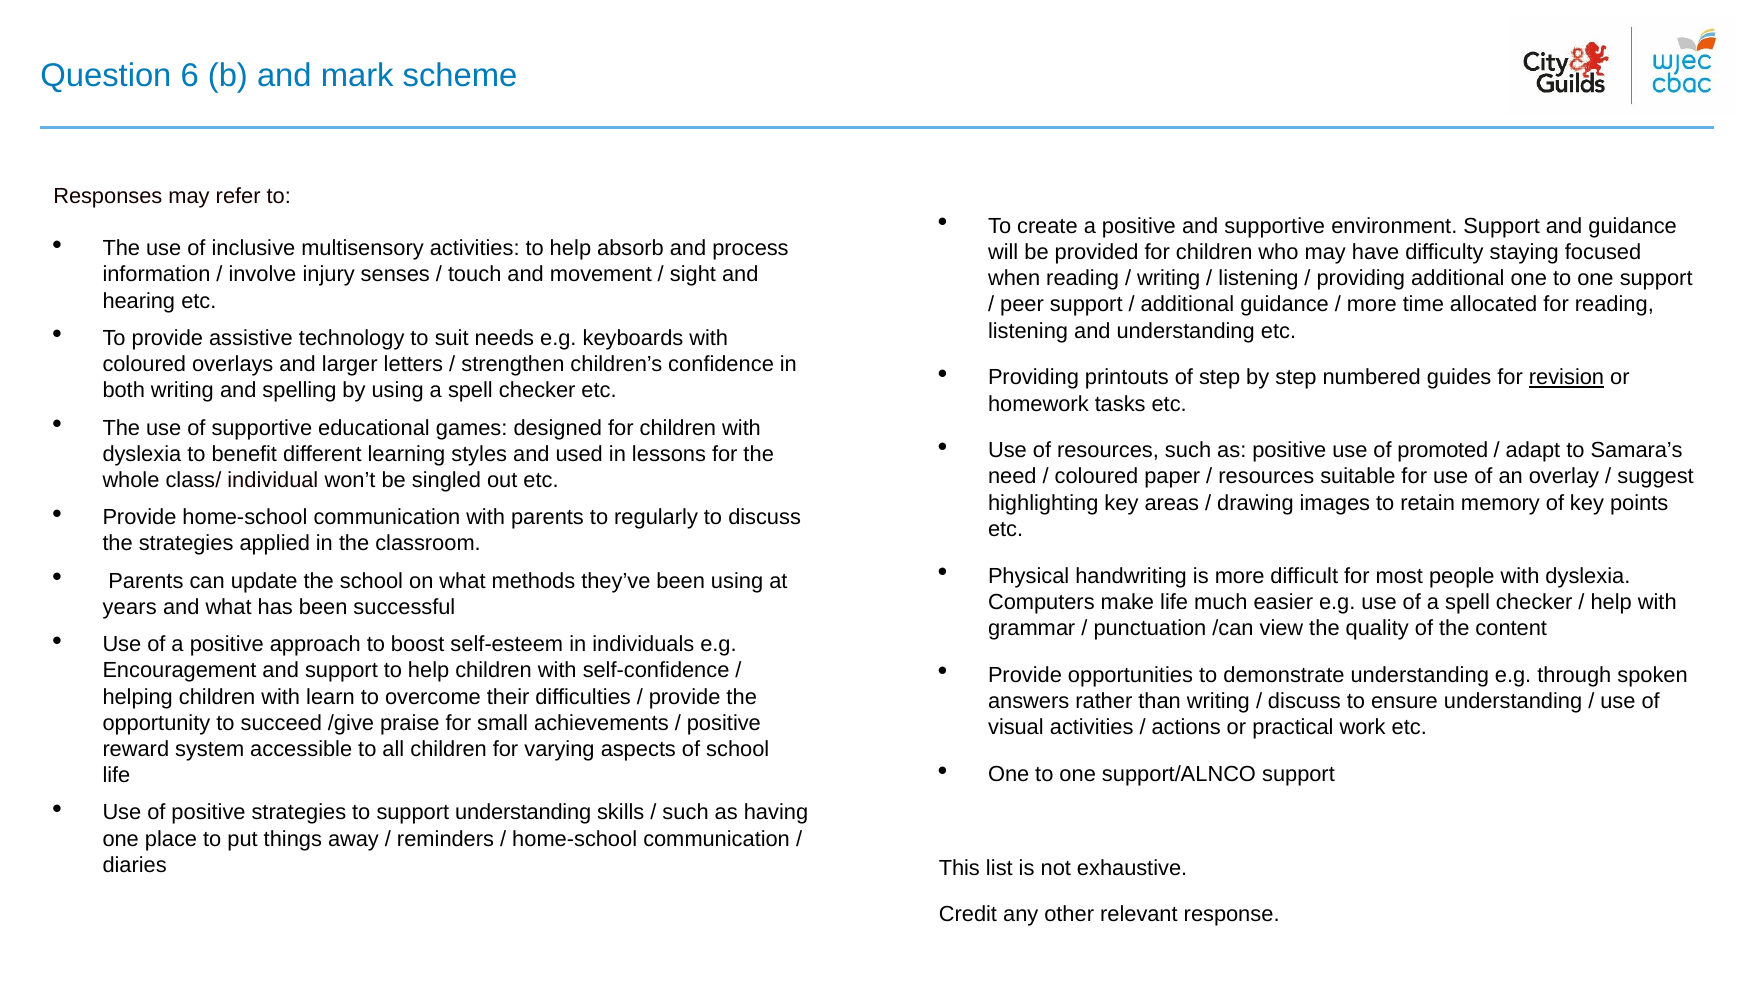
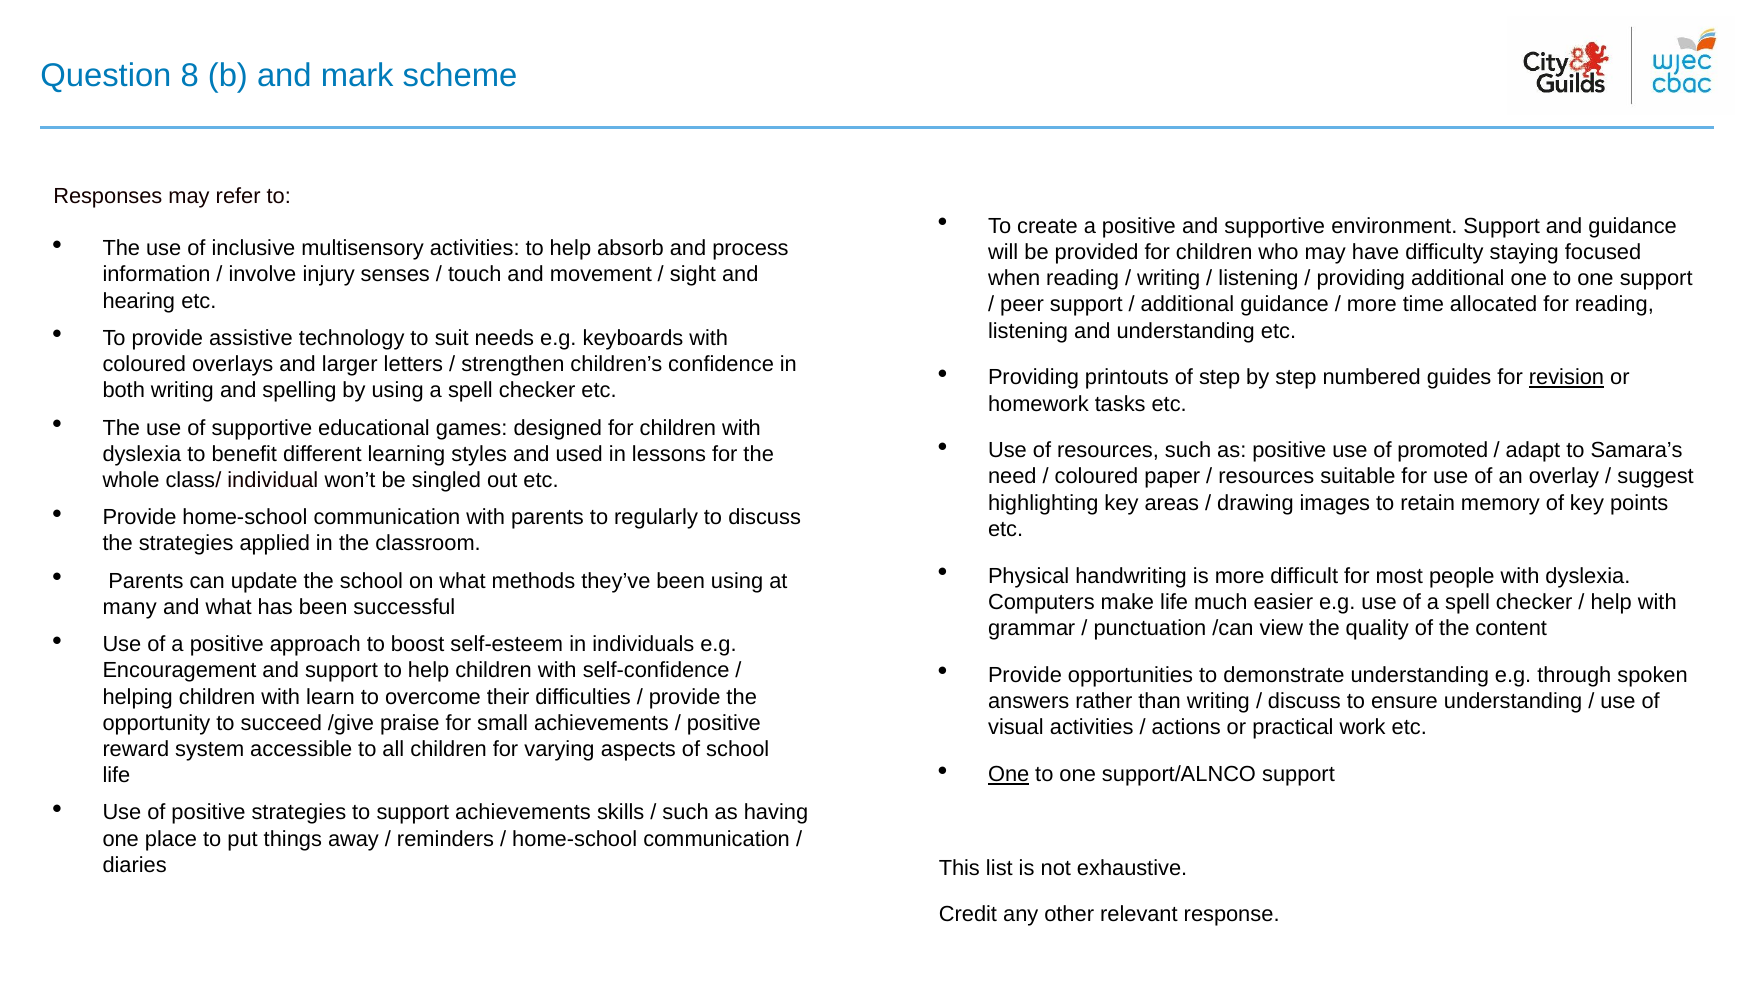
6: 6 -> 8
years: years -> many
One at (1009, 774) underline: none -> present
support understanding: understanding -> achievements
